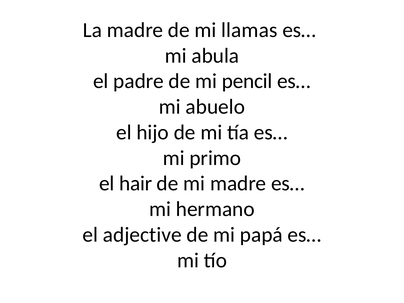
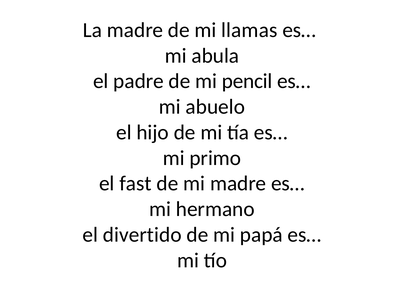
hair: hair -> fast
adjective: adjective -> divertido
